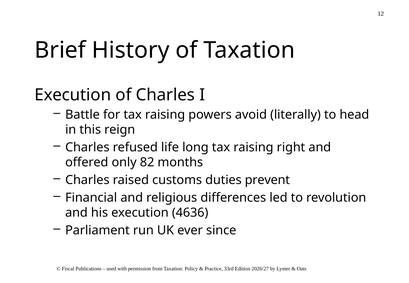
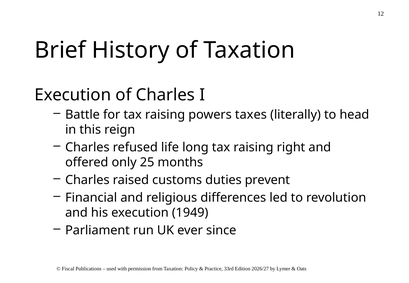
avoid: avoid -> taxes
82: 82 -> 25
4636: 4636 -> 1949
